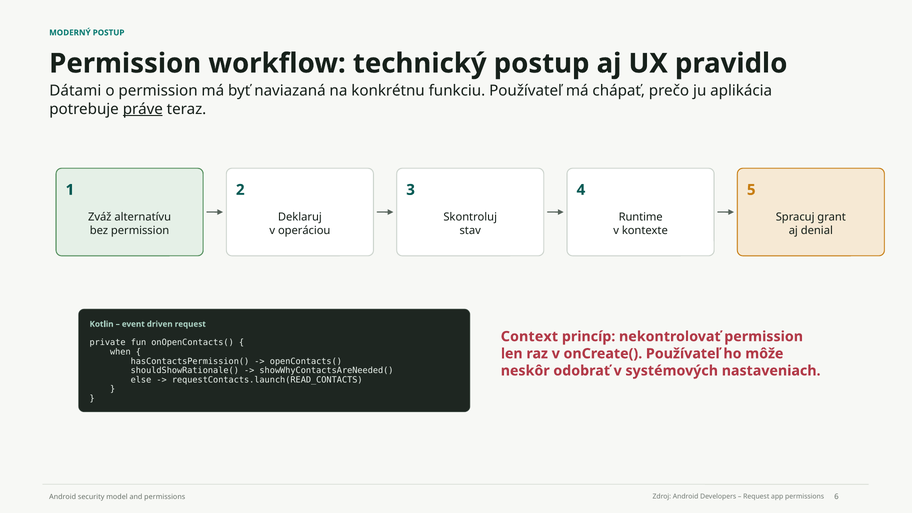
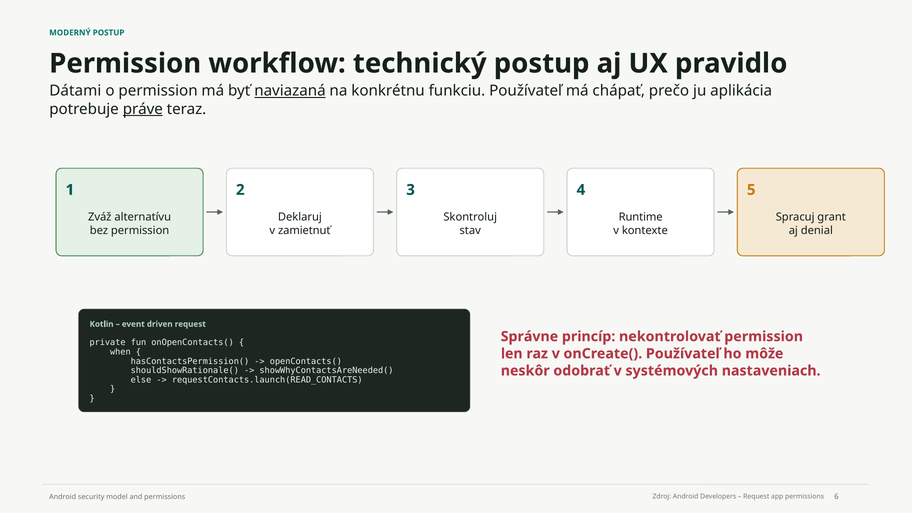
naviazaná underline: none -> present
operáciou: operáciou -> zamietnuť
Context: Context -> Správne
